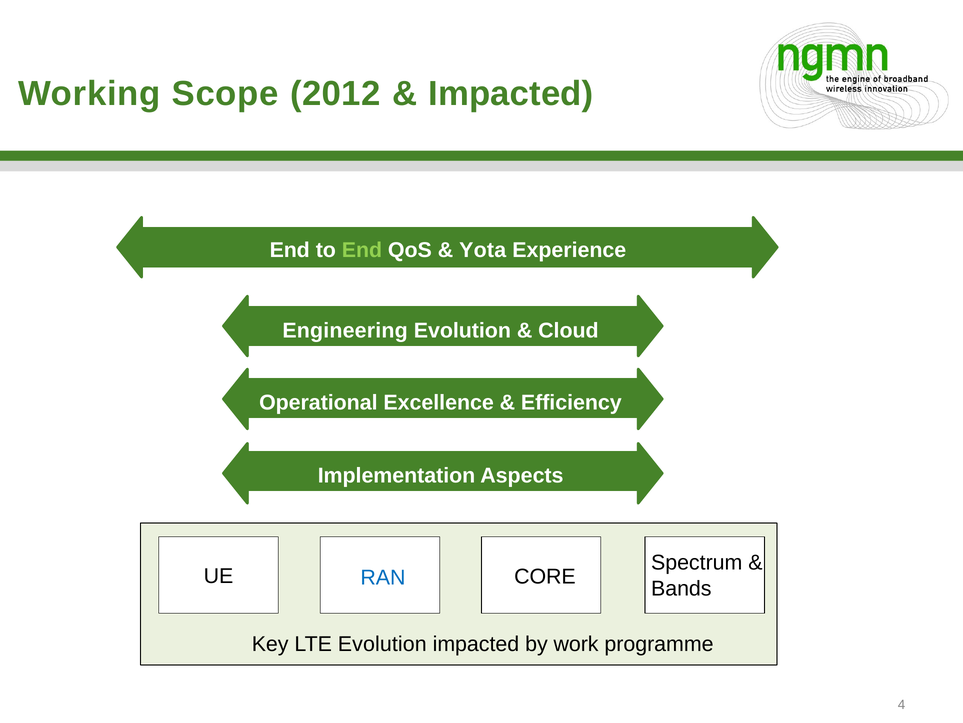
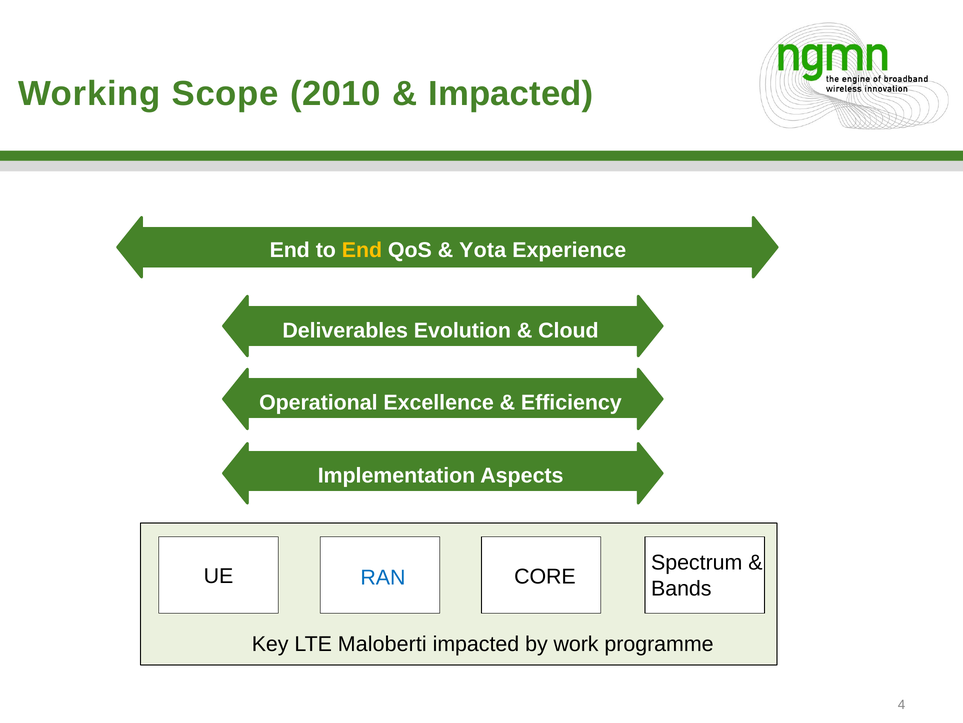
2012: 2012 -> 2010
End at (362, 250) colour: light green -> yellow
Engineering: Engineering -> Deliverables
LTE Evolution: Evolution -> Maloberti
